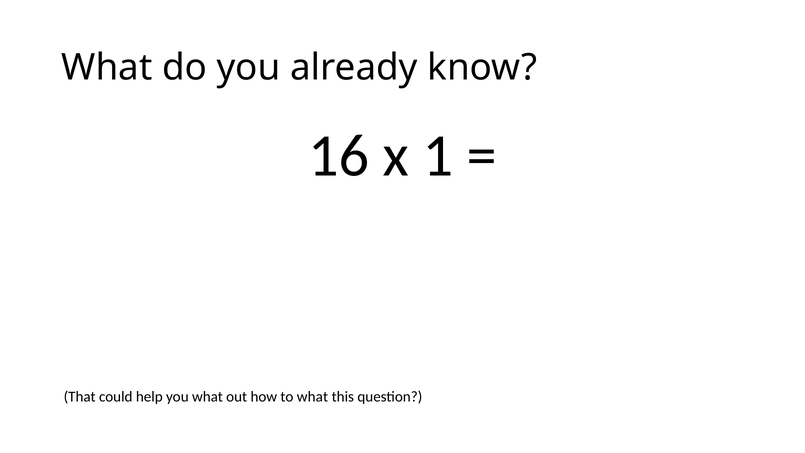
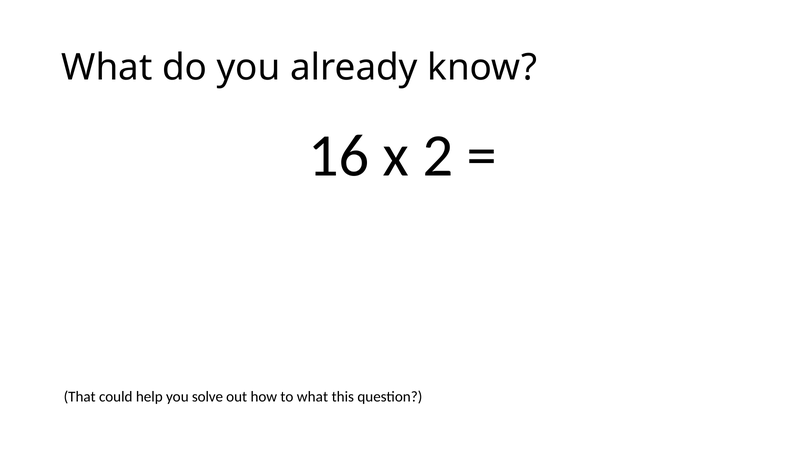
1: 1 -> 2
you what: what -> solve
